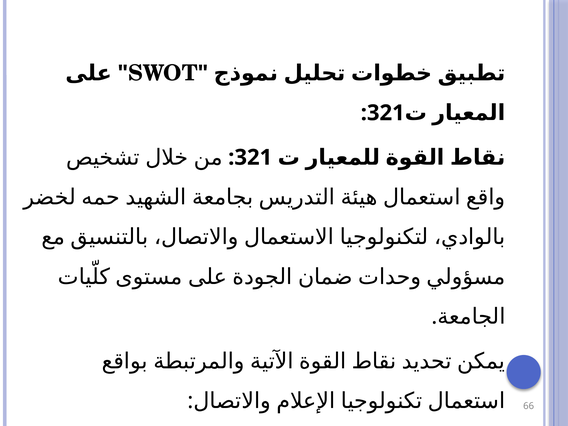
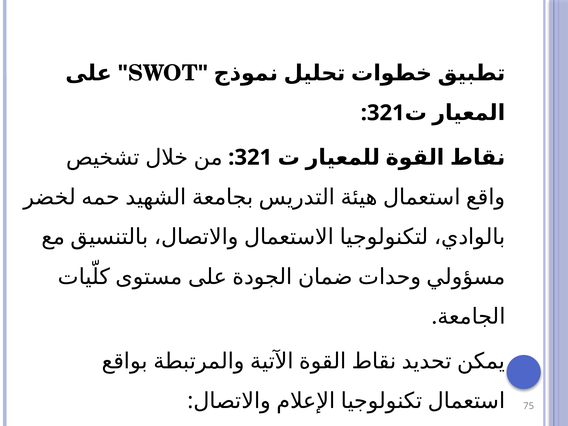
66: 66 -> 75
